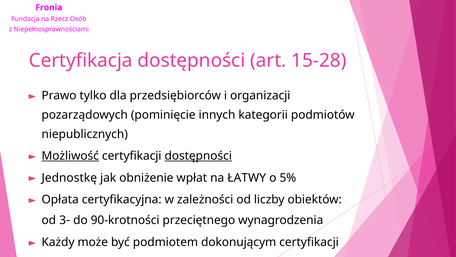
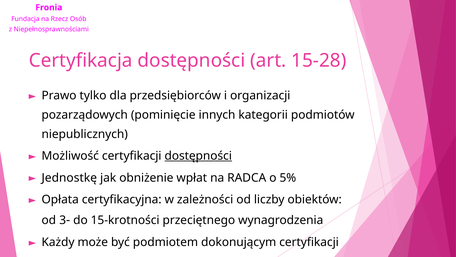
Możliwość underline: present -> none
ŁATWY: ŁATWY -> RADCA
90-krotności: 90-krotności -> 15-krotności
